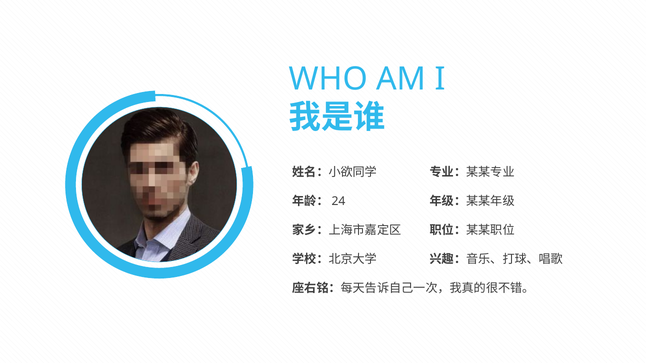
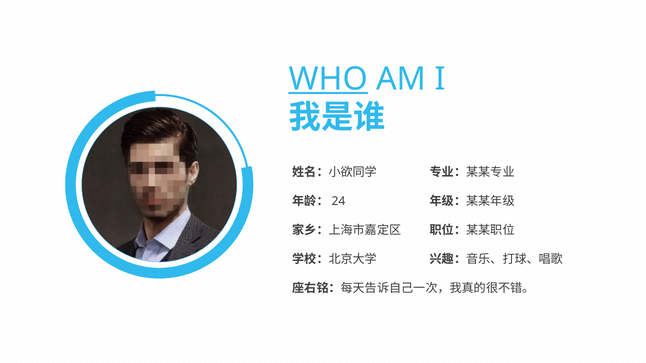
WHO underline: none -> present
